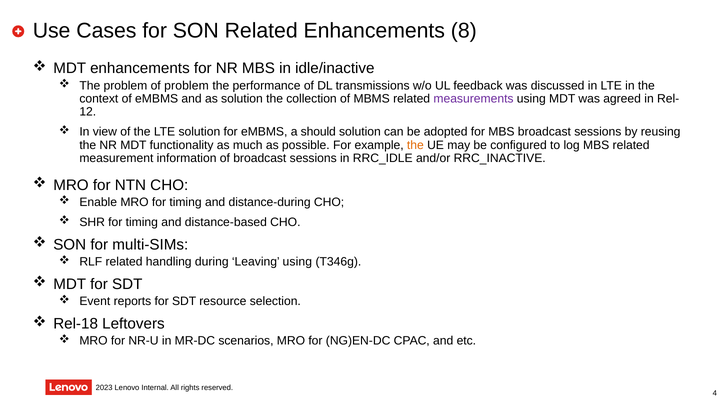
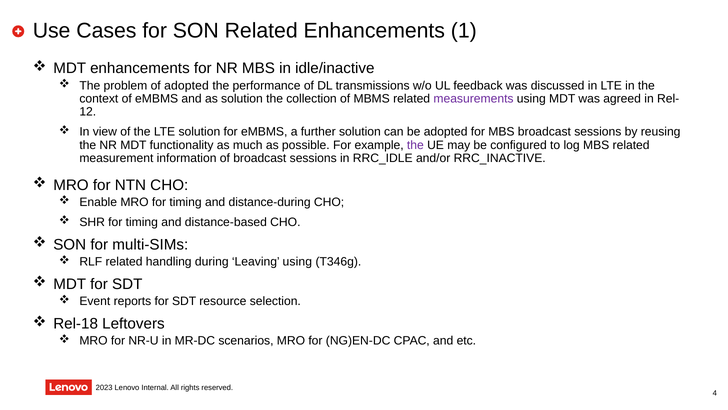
8: 8 -> 1
of problem: problem -> adopted
should: should -> further
the at (415, 145) colour: orange -> purple
